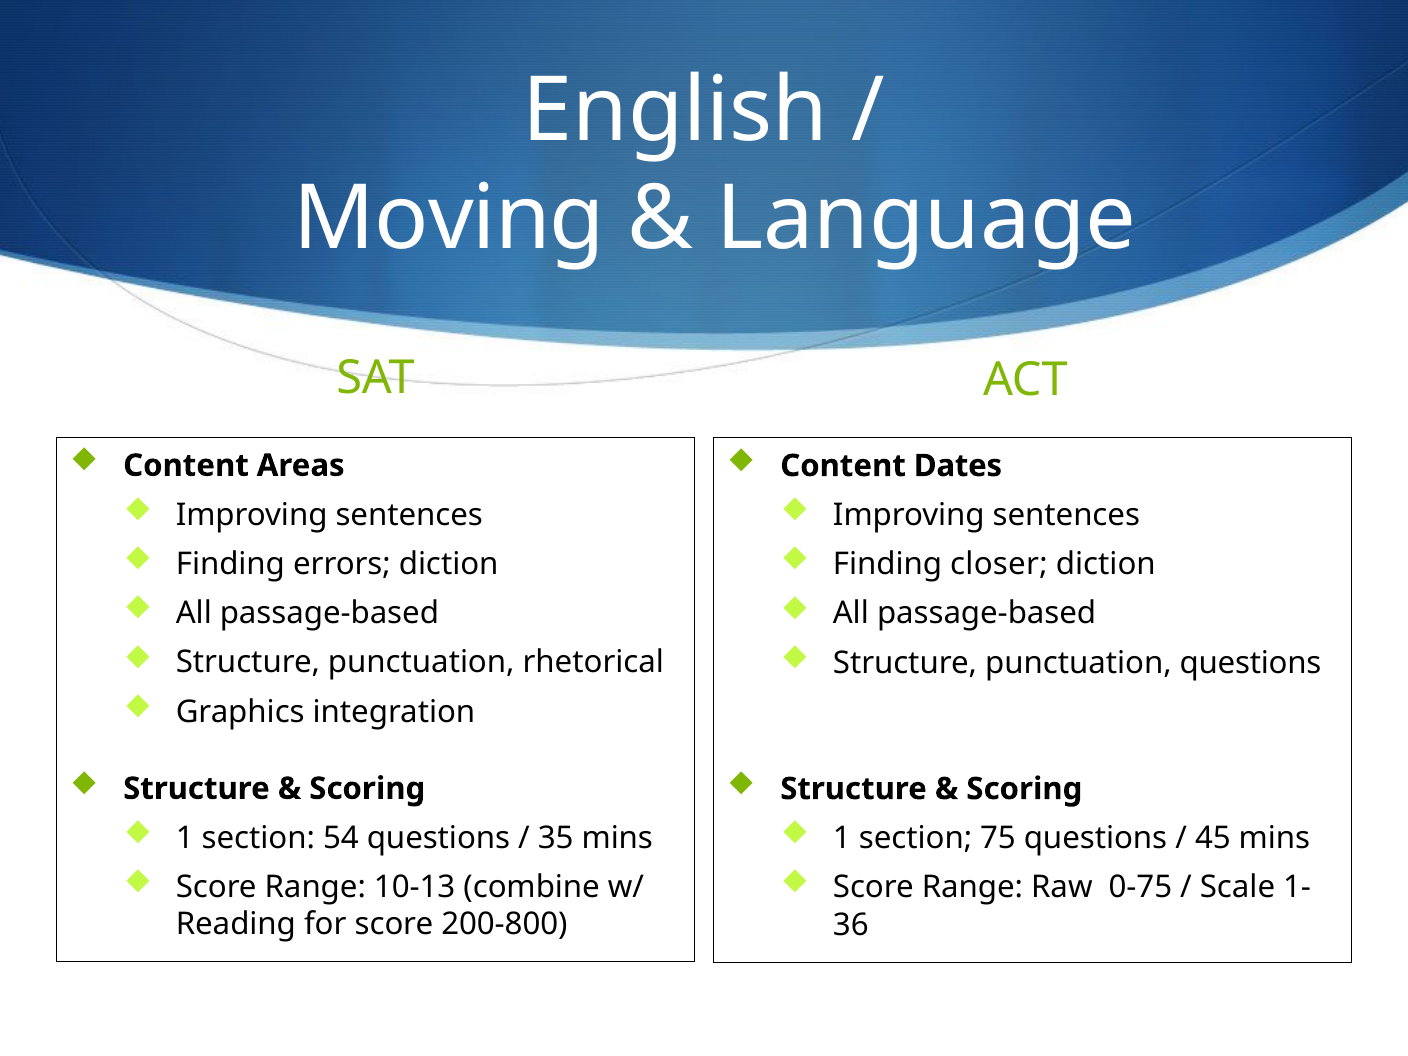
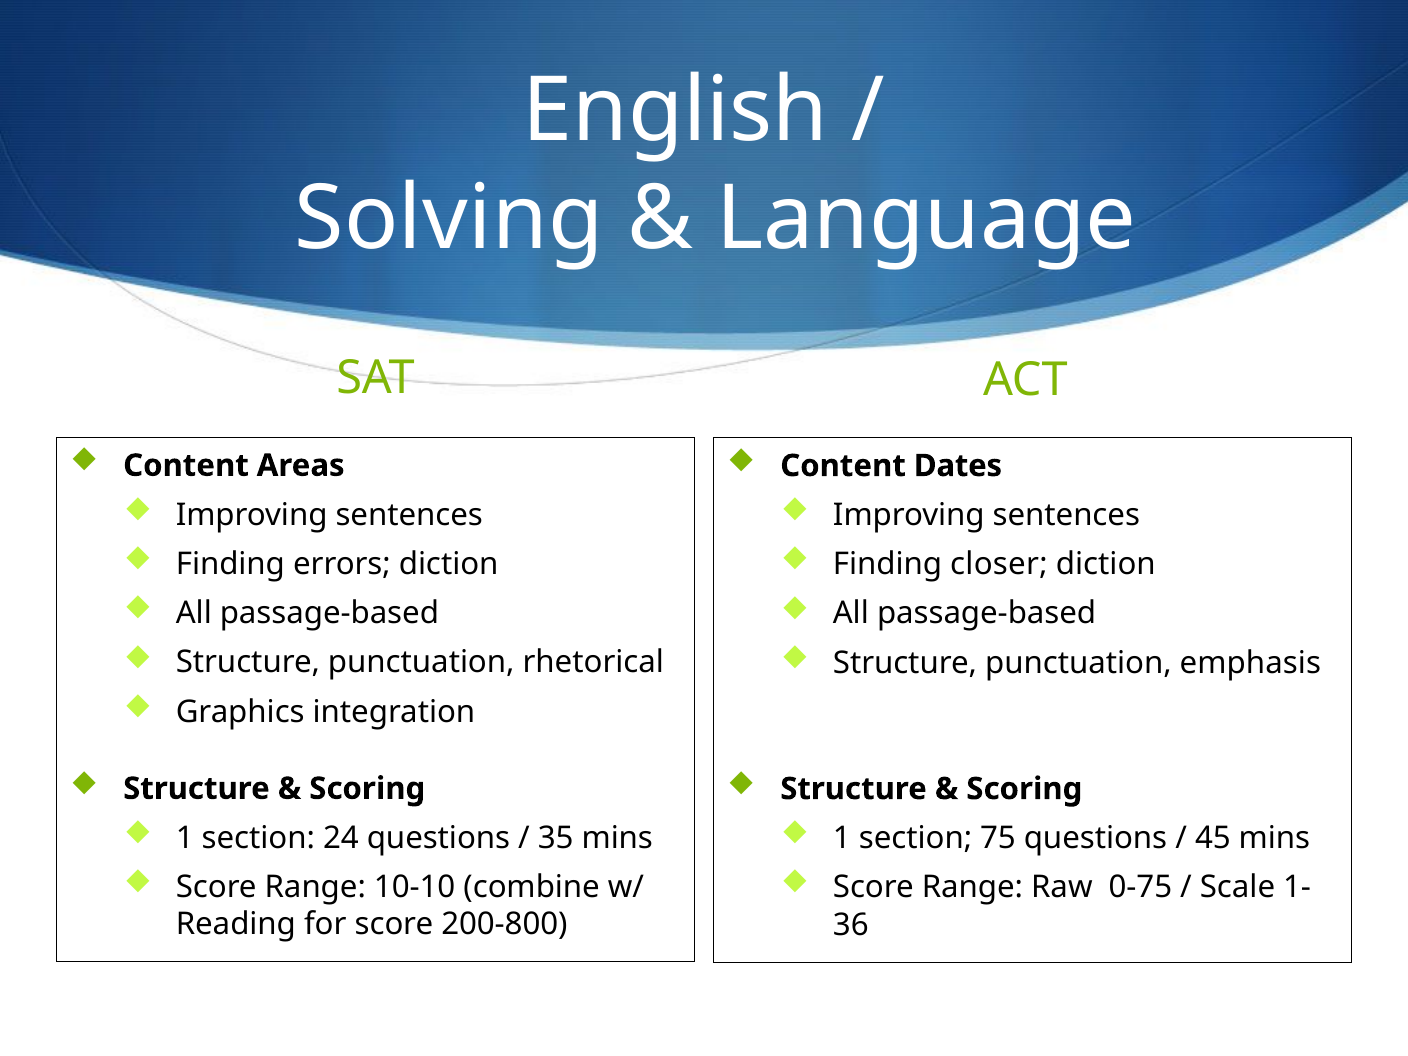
Moving: Moving -> Solving
punctuation questions: questions -> emphasis
54: 54 -> 24
10-13: 10-13 -> 10-10
